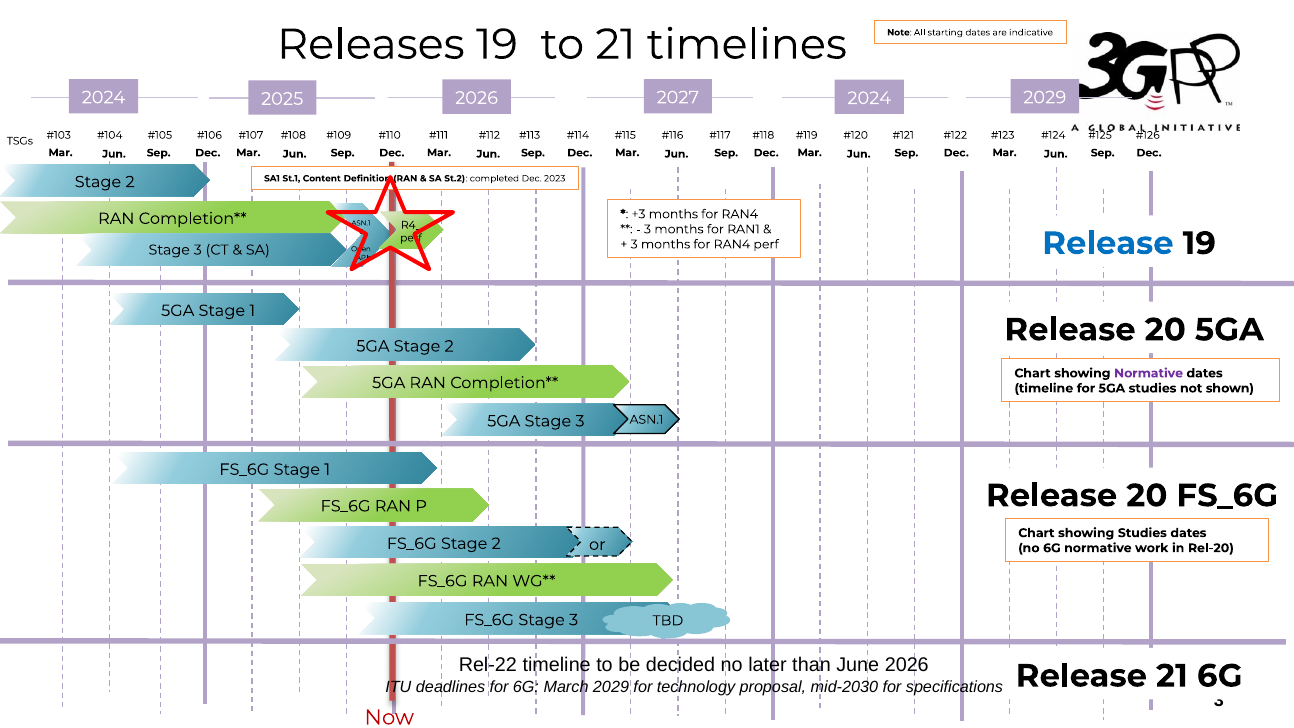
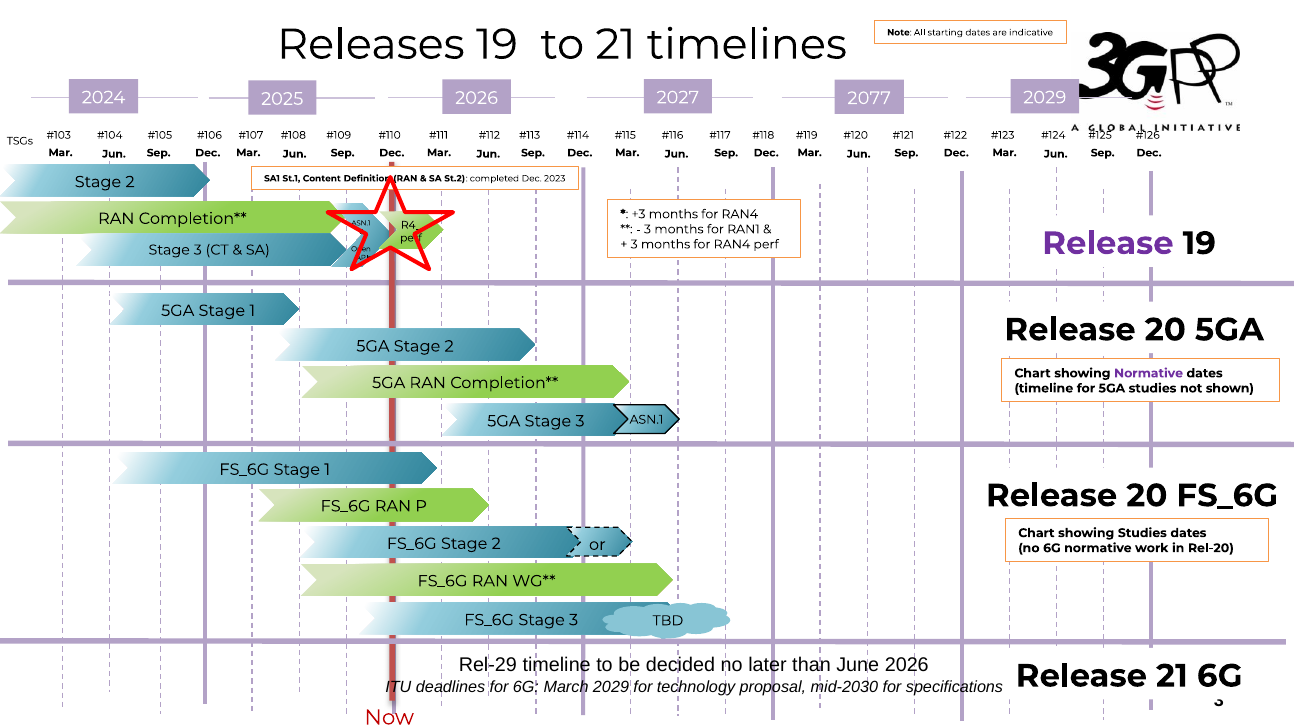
2026 2024: 2024 -> 2077
Release at (1108, 243) colour: blue -> purple
Rel-22: Rel-22 -> Rel-29
